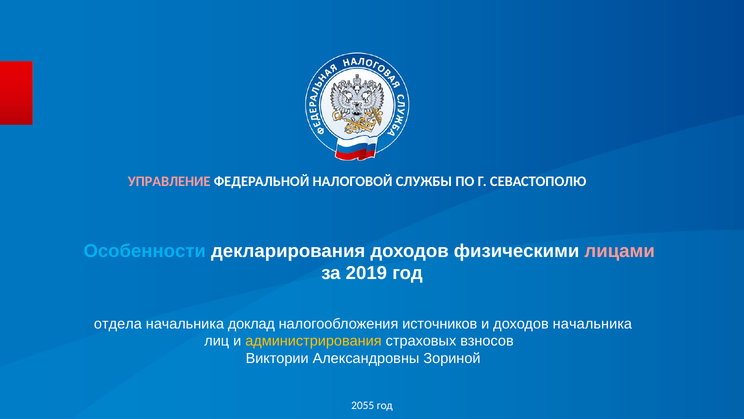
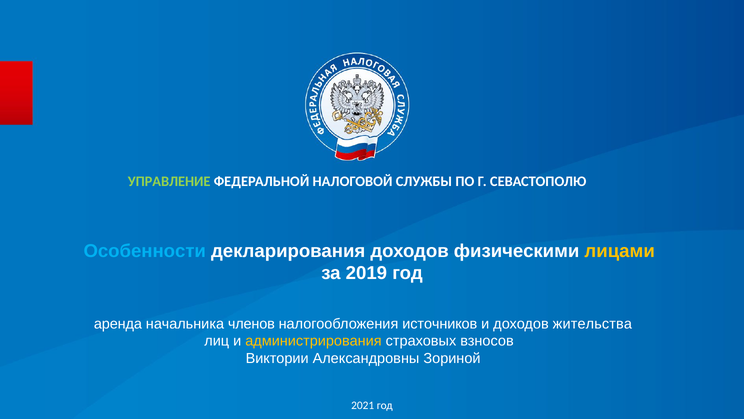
УПРАВЛЕНИЕ colour: pink -> light green
лицами colour: pink -> yellow
отдела: отдела -> аренда
доклад: доклад -> членов
доходов начальника: начальника -> жительства
2055: 2055 -> 2021
